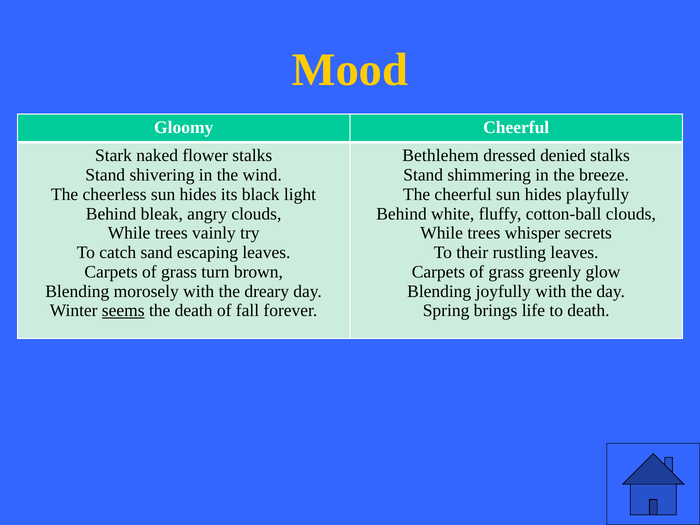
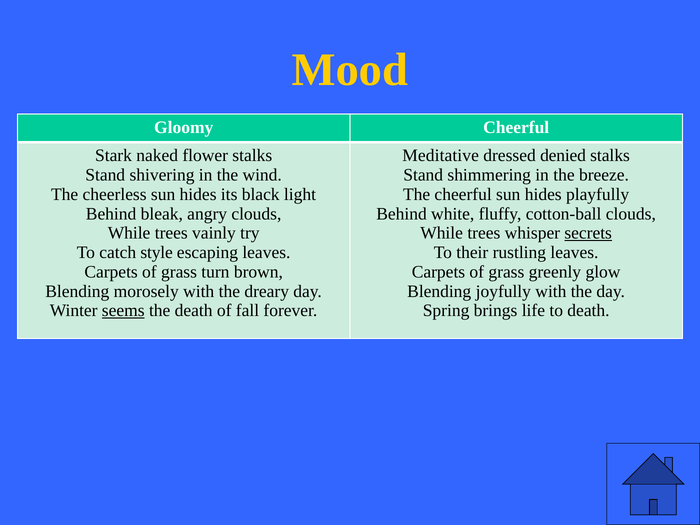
Bethlehem: Bethlehem -> Meditative
secrets underline: none -> present
sand: sand -> style
